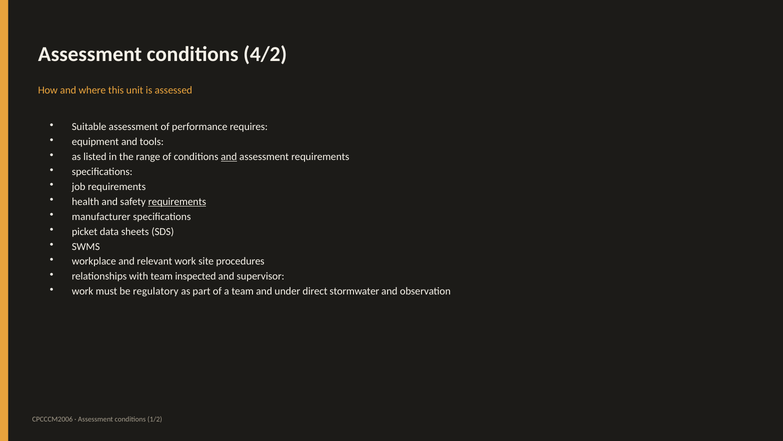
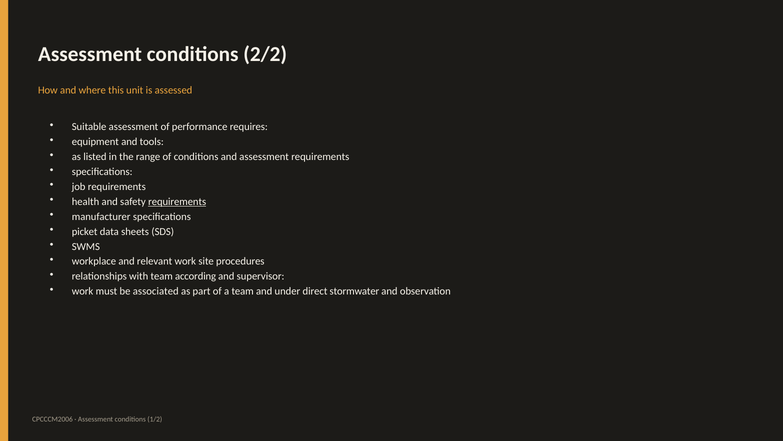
4/2: 4/2 -> 2/2
and at (229, 157) underline: present -> none
inspected: inspected -> according
regulatory: regulatory -> associated
